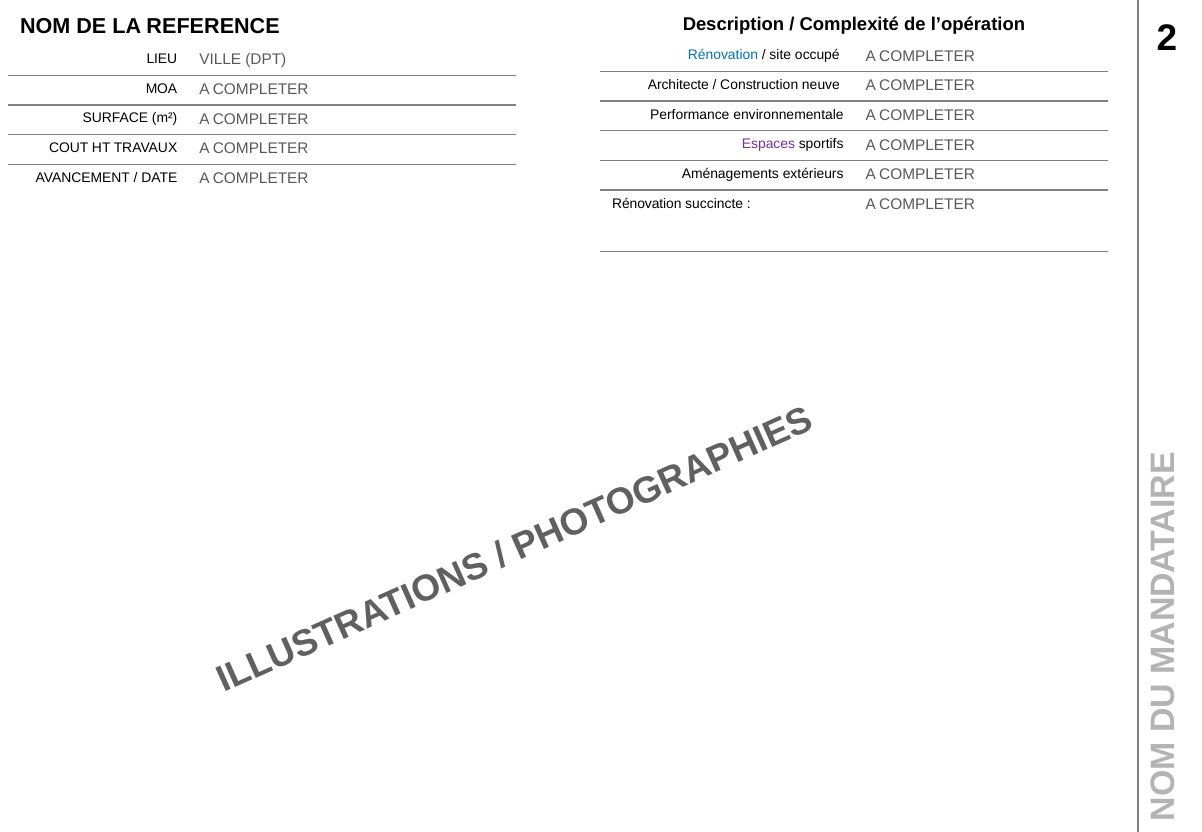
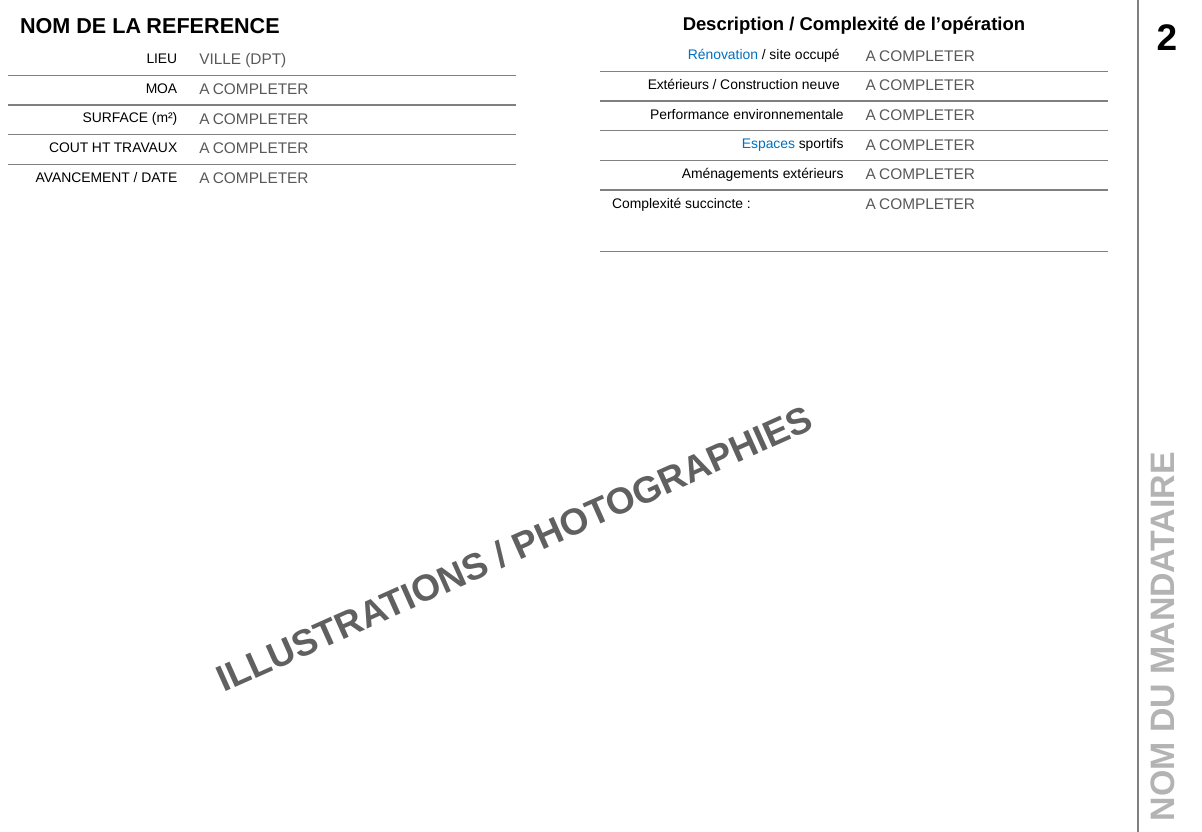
Architecte at (678, 85): Architecte -> Extérieurs
Espaces colour: purple -> blue
Rénovation at (647, 204): Rénovation -> Complexité
